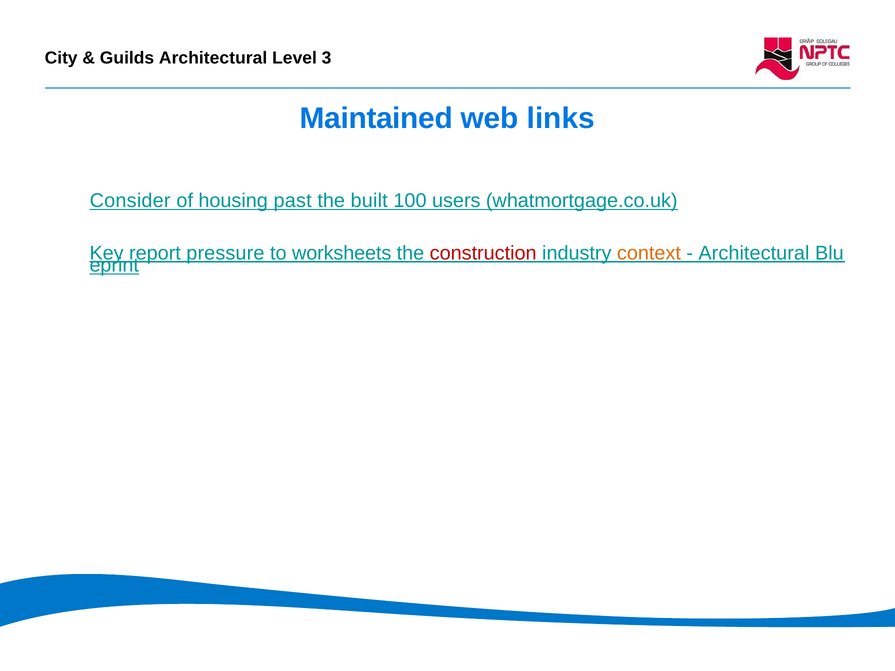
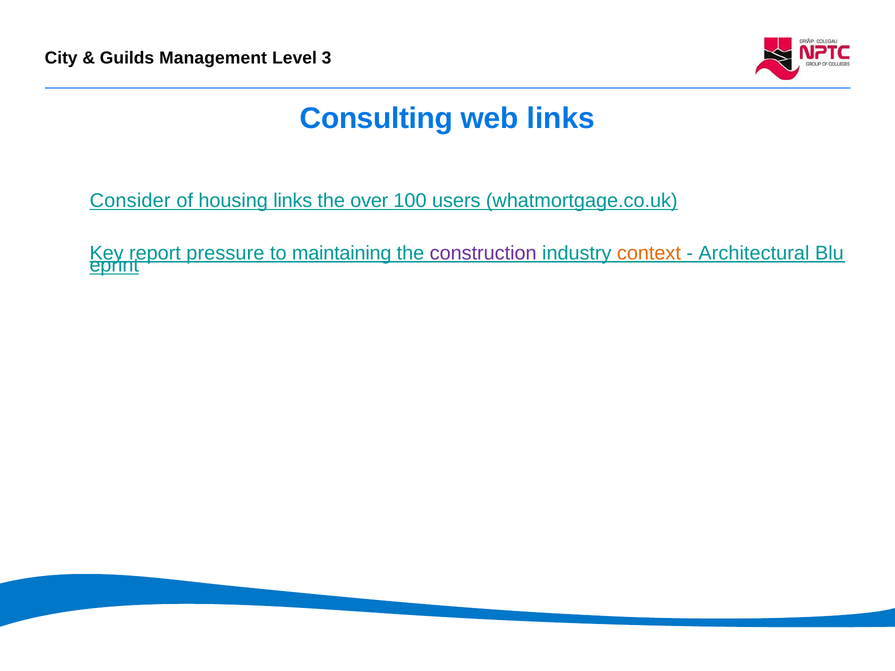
Architectural at (213, 58): Architectural -> Management
Maintained: Maintained -> Consulting
housing past: past -> links
built: built -> over
worksheets: worksheets -> maintaining
construction colour: red -> purple
